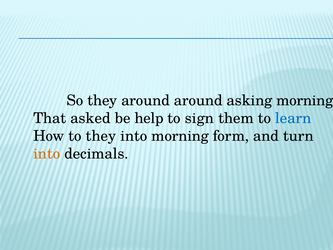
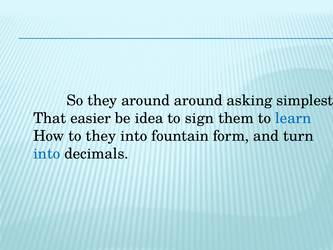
asking morning: morning -> simplest
asked: asked -> easier
help: help -> idea
into morning: morning -> fountain
into at (47, 154) colour: orange -> blue
